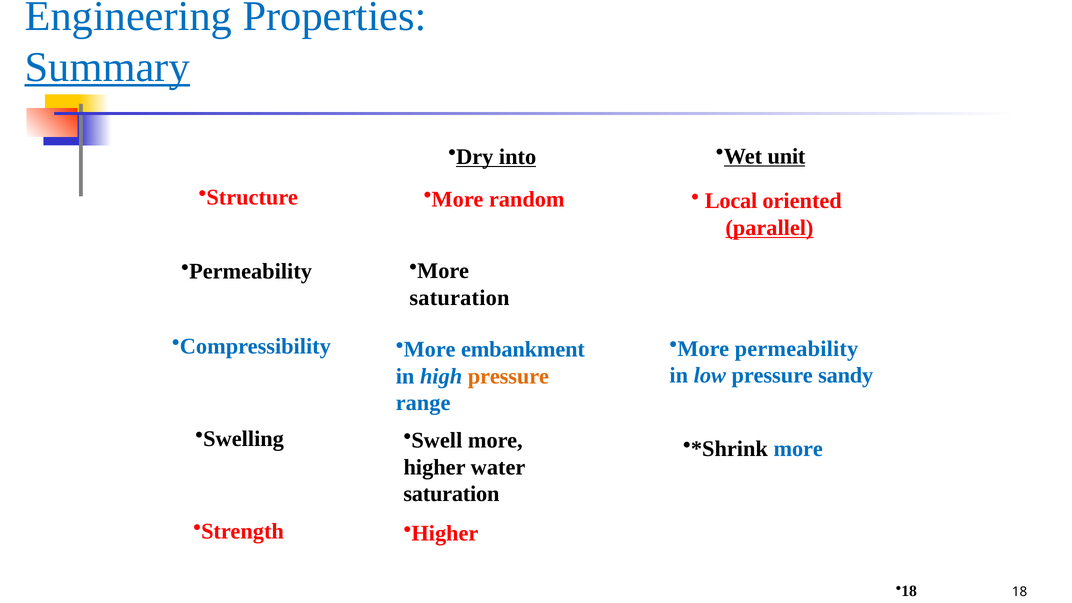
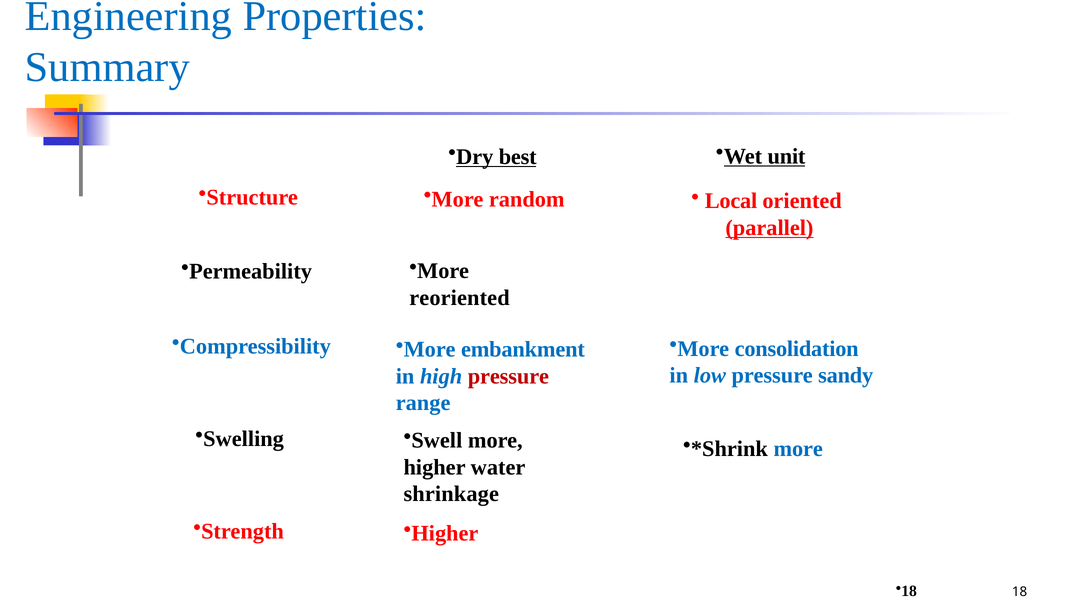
Summary underline: present -> none
into: into -> best
saturation at (459, 298): saturation -> reoriented
More permeability: permeability -> consolidation
pressure at (508, 376) colour: orange -> red
saturation at (451, 494): saturation -> shrinkage
